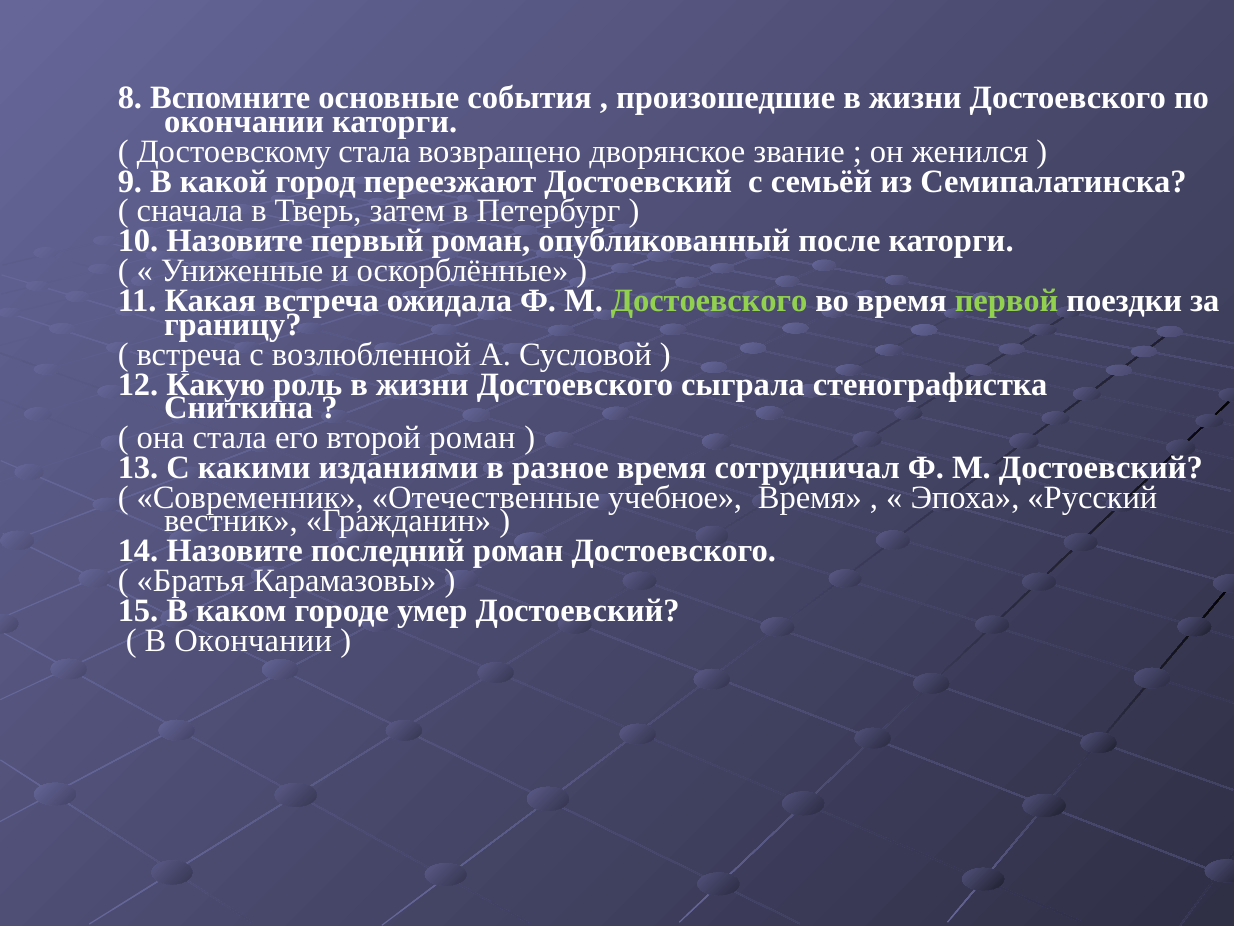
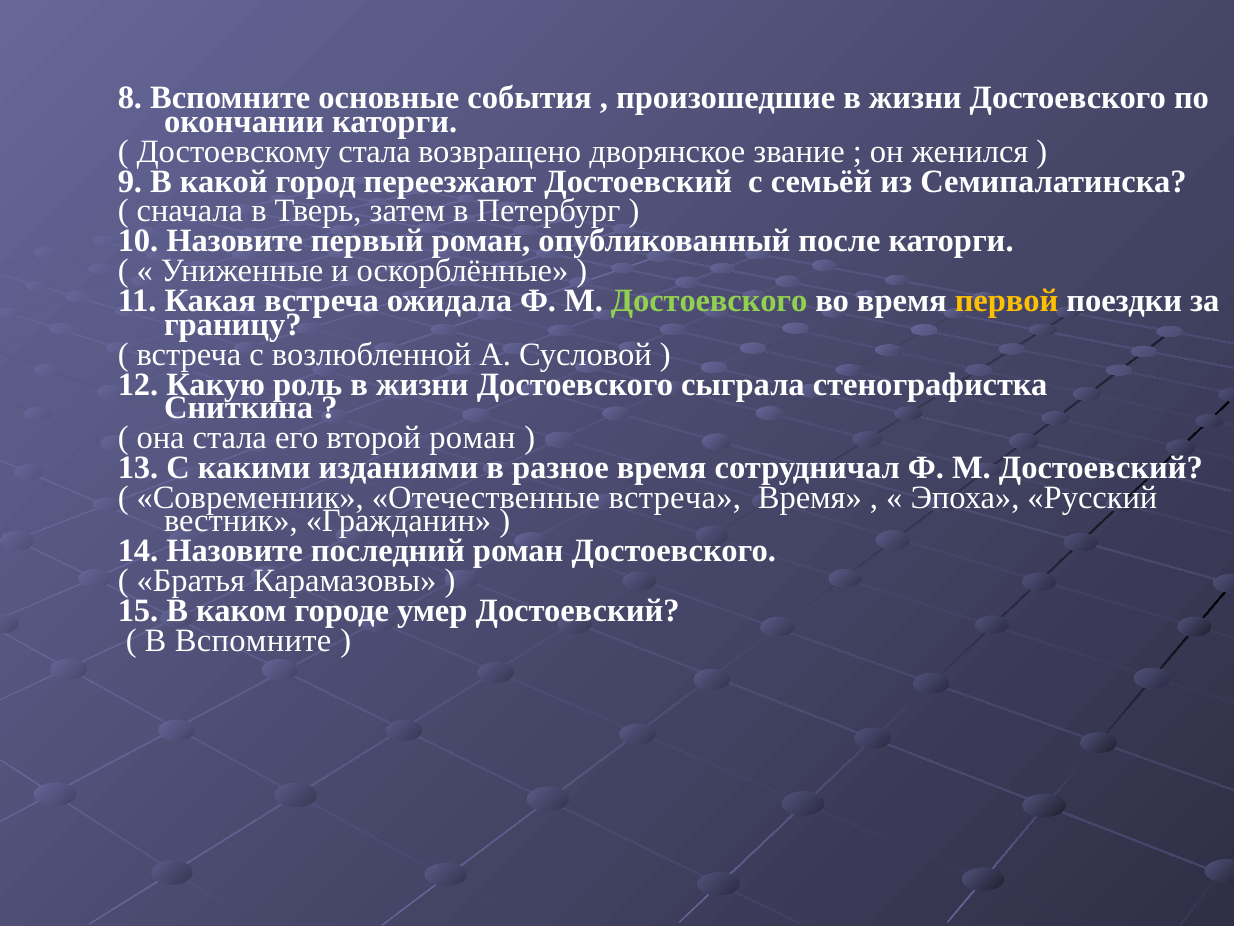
первой colour: light green -> yellow
Отечественные учебное: учебное -> встреча
В Окончании: Окончании -> Вспомните
